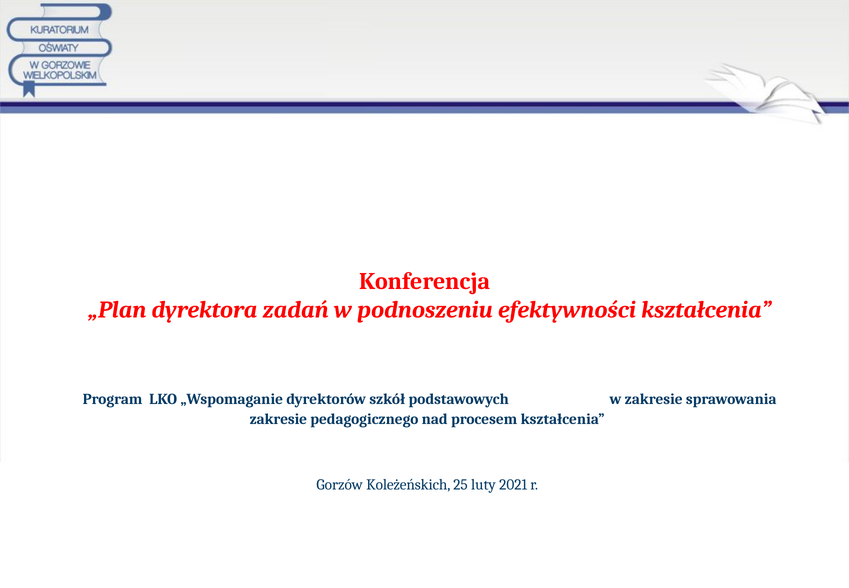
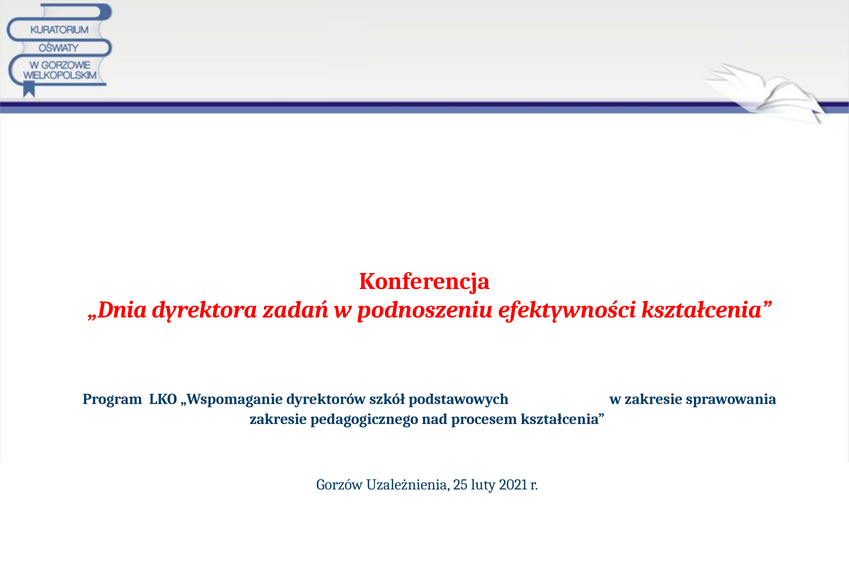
„Plan: „Plan -> „Dnia
Koleżeńskich: Koleżeńskich -> Uzależnienia
